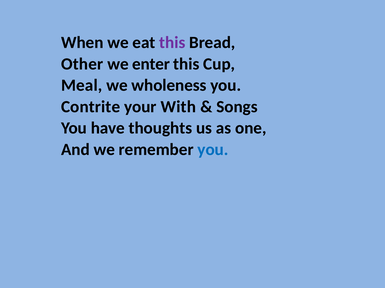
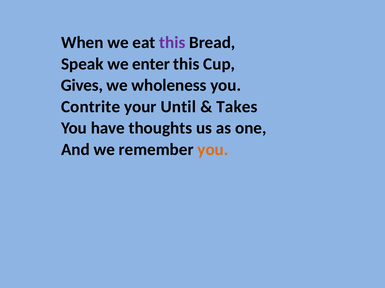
Other: Other -> Speak
Meal: Meal -> Gives
With: With -> Until
Songs: Songs -> Takes
you at (213, 150) colour: blue -> orange
